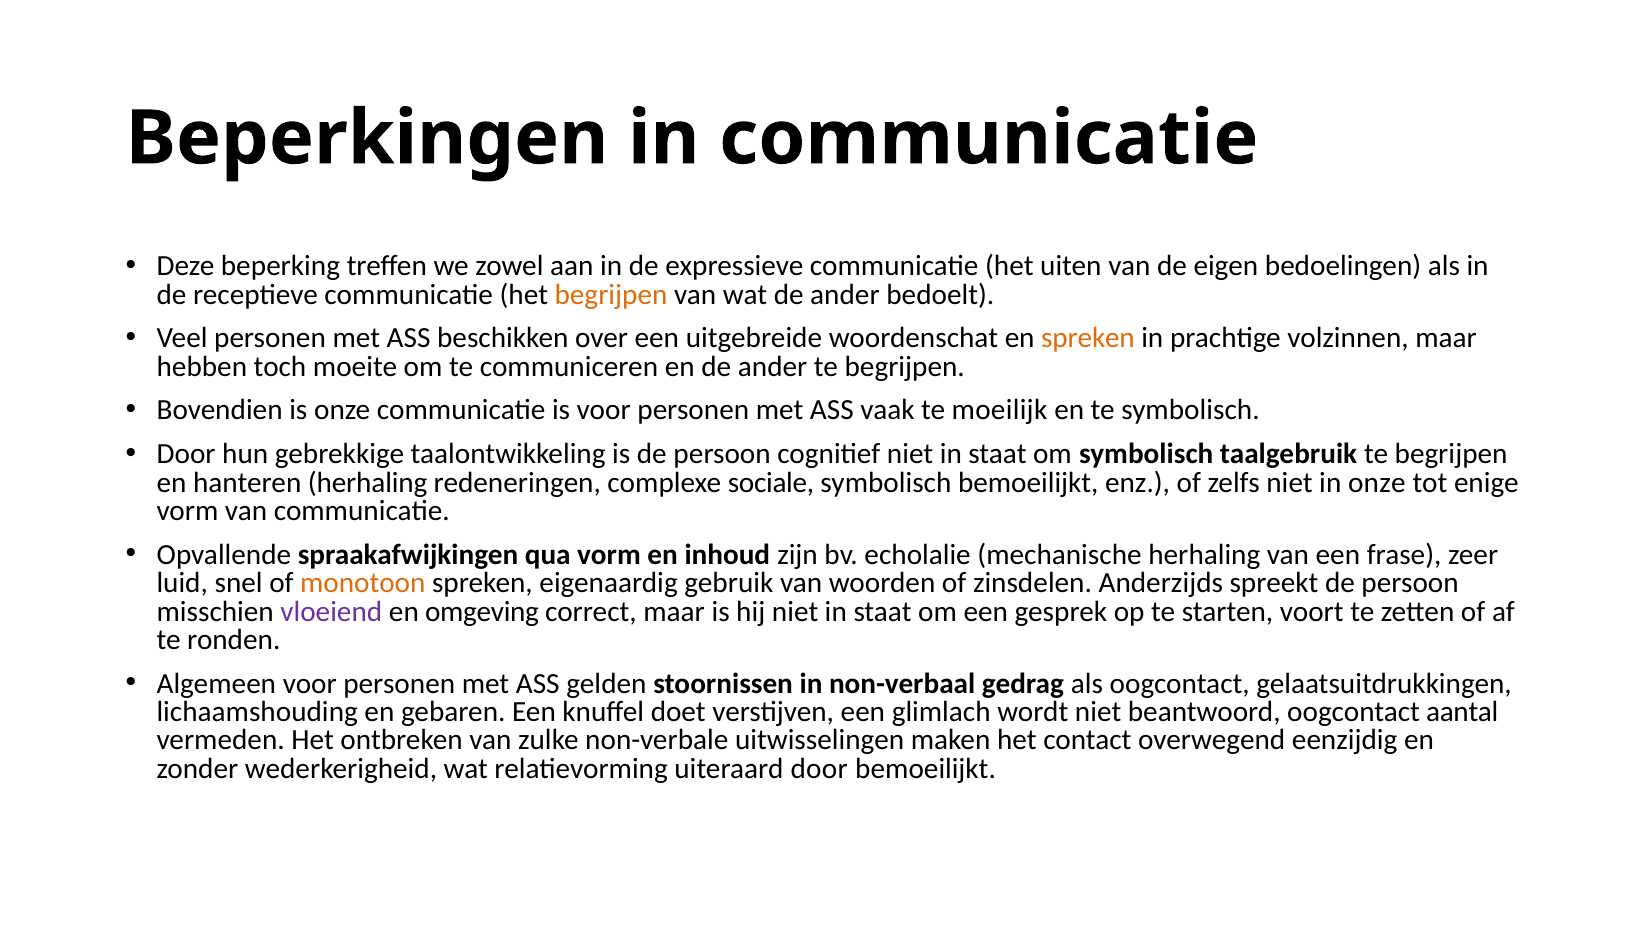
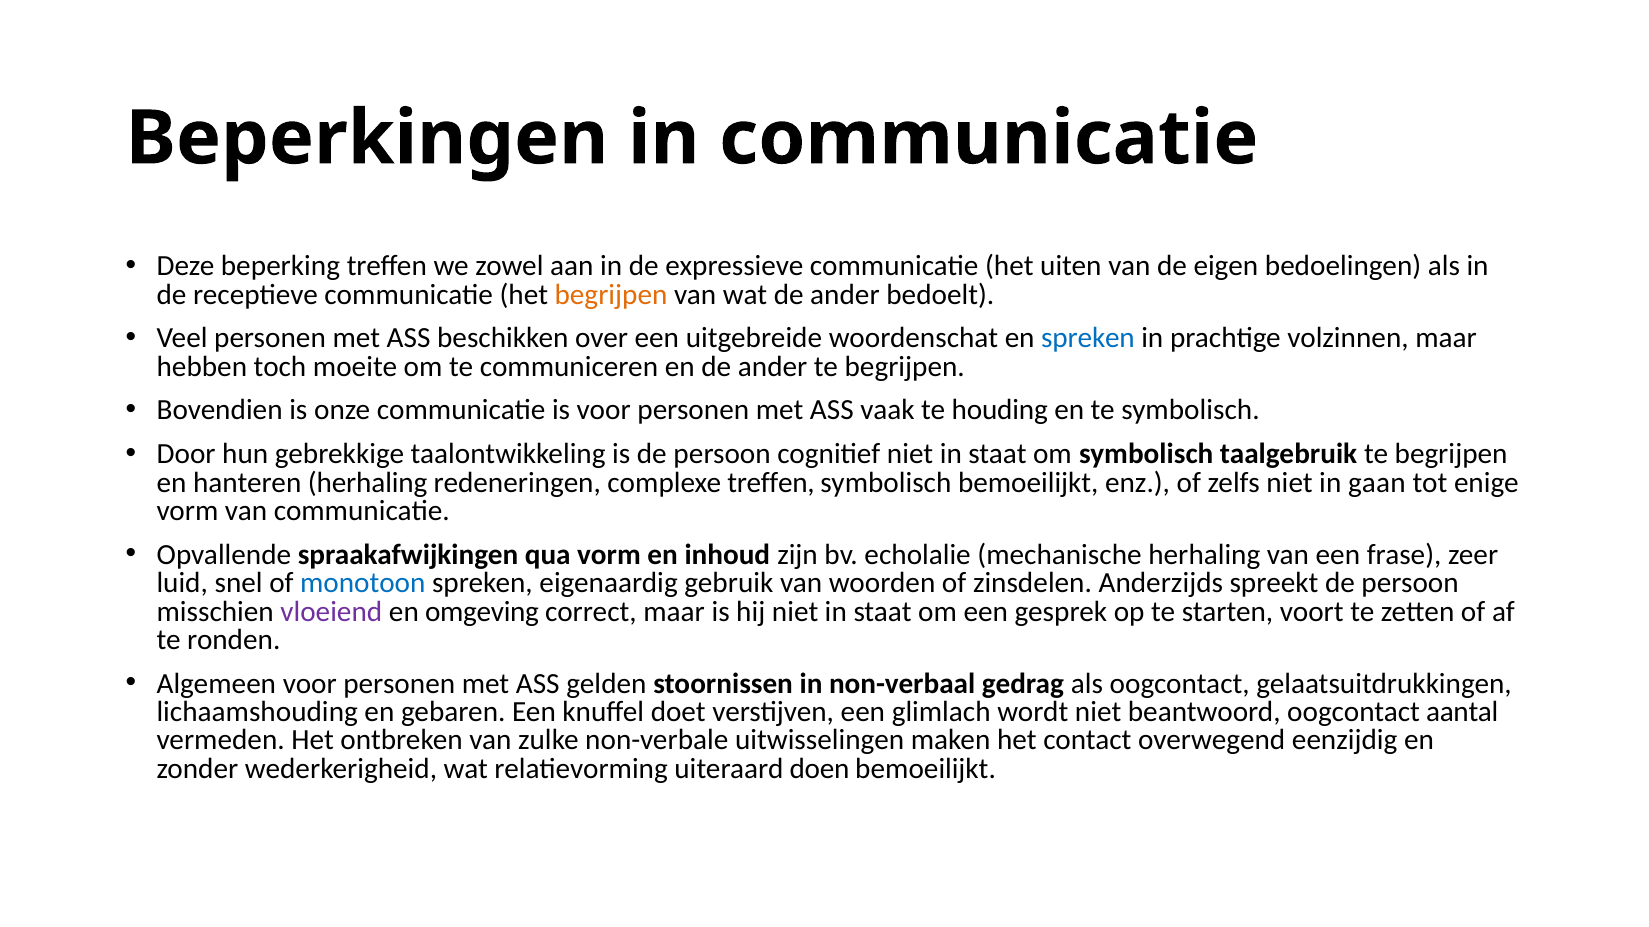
spreken at (1088, 338) colour: orange -> blue
moeilijk: moeilijk -> houding
complexe sociale: sociale -> treffen
in onze: onze -> gaan
monotoon colour: orange -> blue
uiteraard door: door -> doen
